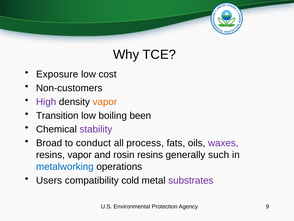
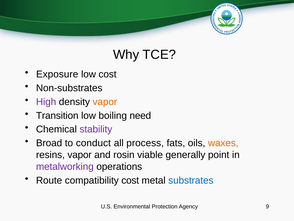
Non-customers: Non-customers -> Non-substrates
been: been -> need
waxes colour: purple -> orange
rosin resins: resins -> viable
such: such -> point
metalworking colour: blue -> purple
Users: Users -> Route
compatibility cold: cold -> cost
substrates colour: purple -> blue
